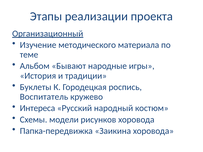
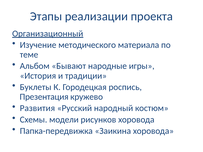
Воспитатель: Воспитатель -> Презентация
Интереса: Интереса -> Развития
